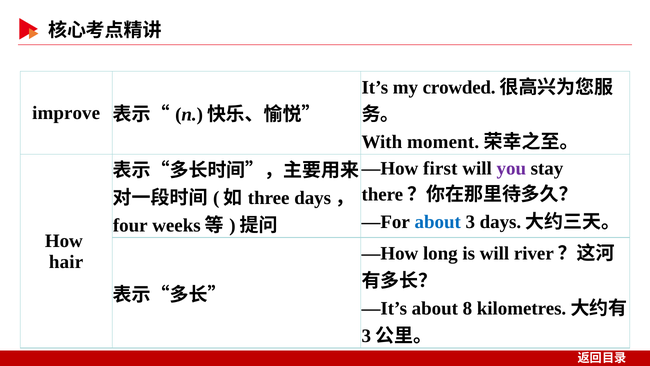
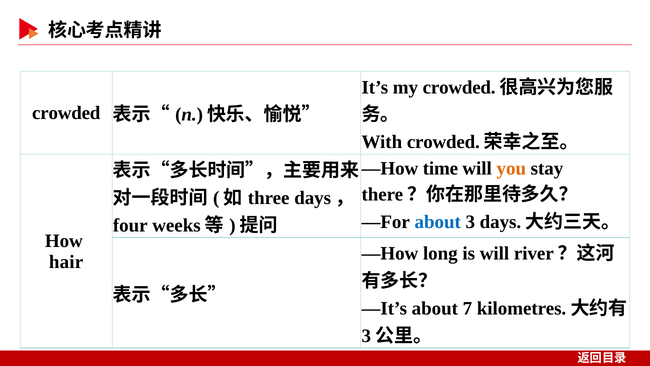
improve at (66, 113): improve -> crowded
With moment: moment -> crowded
first: first -> time
you colour: purple -> orange
8: 8 -> 7
